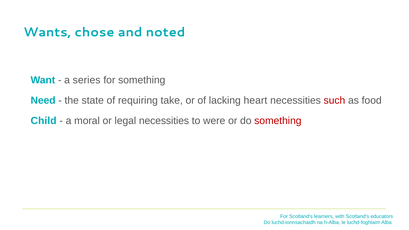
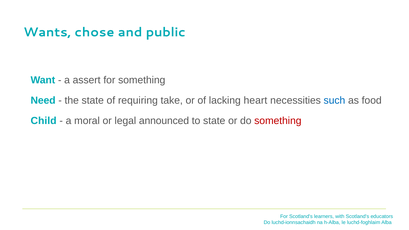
noted: noted -> public
series: series -> assert
such colour: red -> blue
legal necessities: necessities -> announced
to were: were -> state
